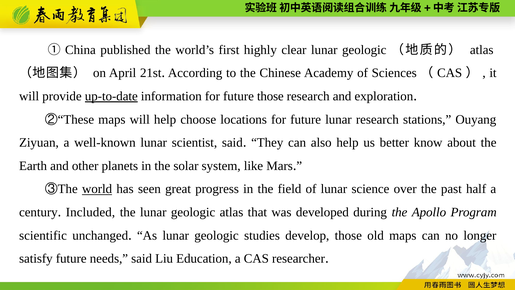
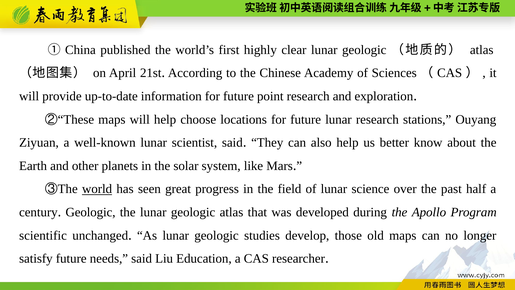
up-to-date underline: present -> none
future those: those -> point
Included at (90, 212): Included -> Geologic
